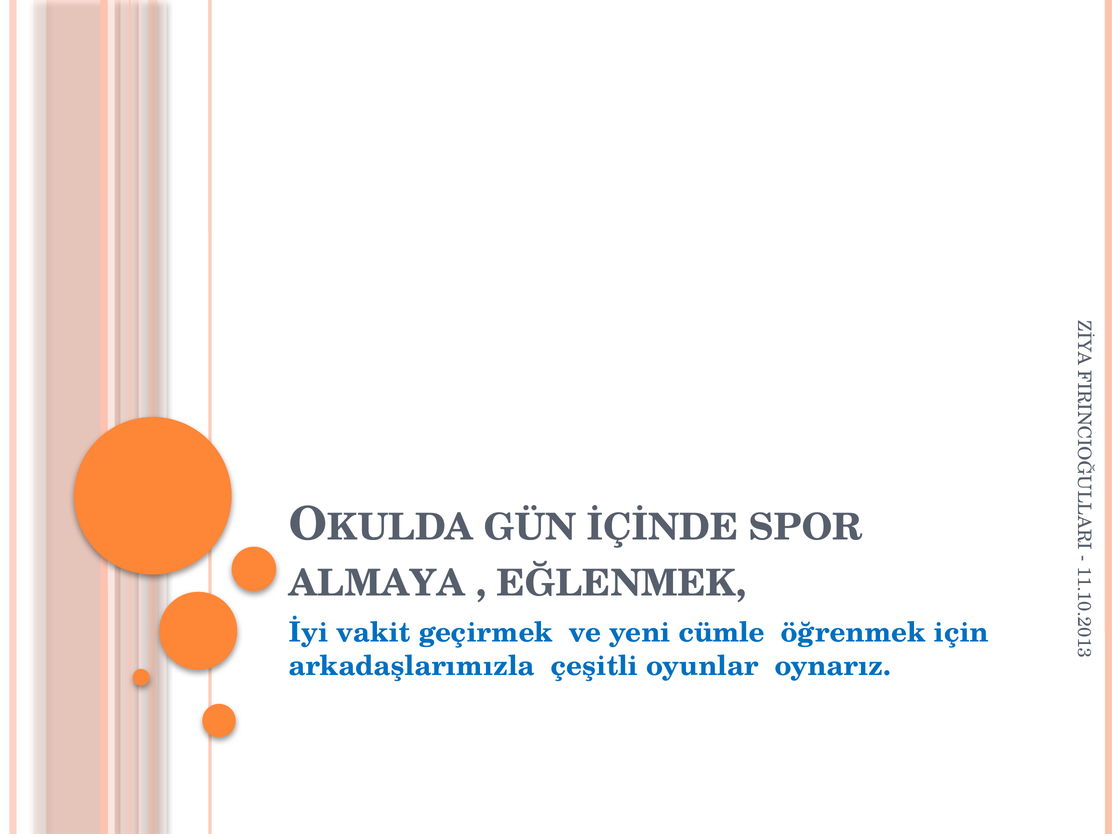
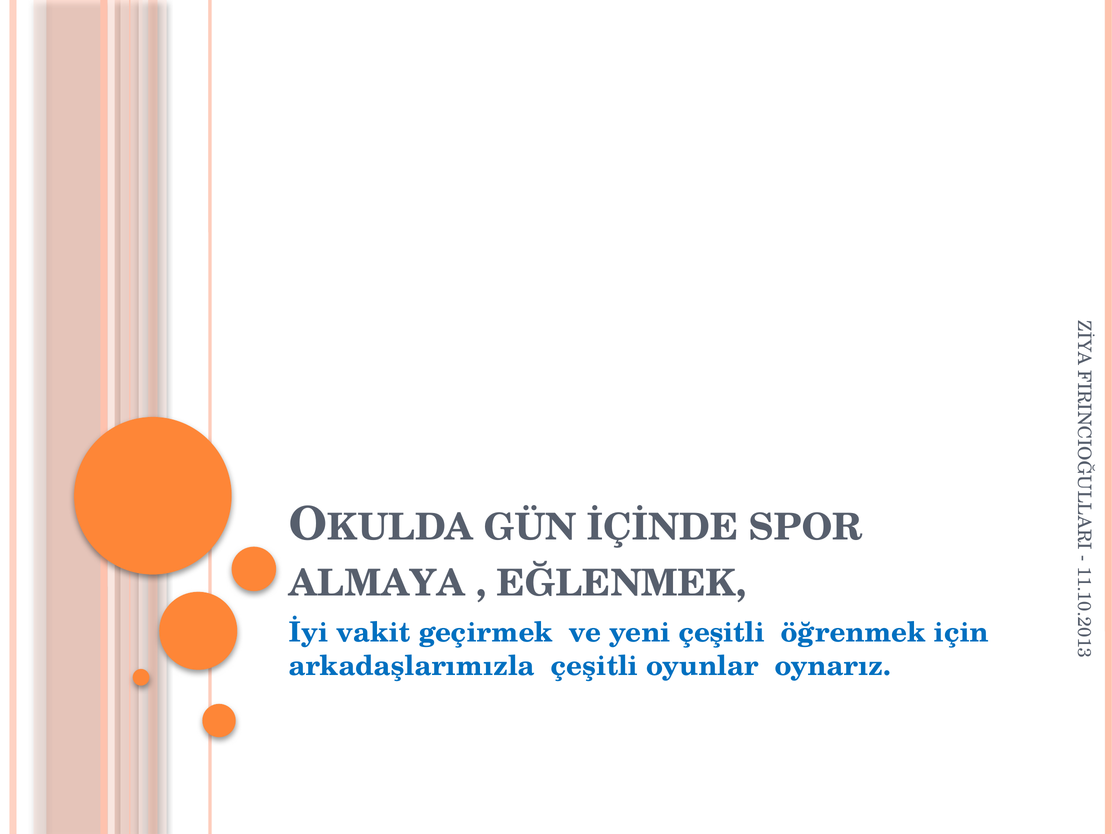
yeni cümle: cümle -> çeşitli
